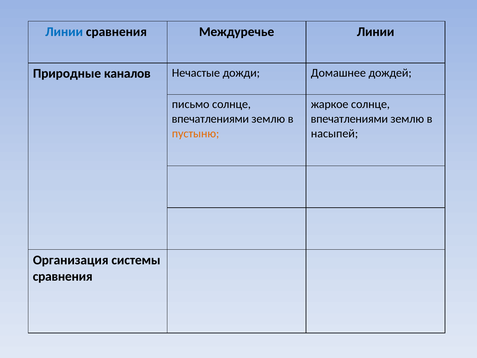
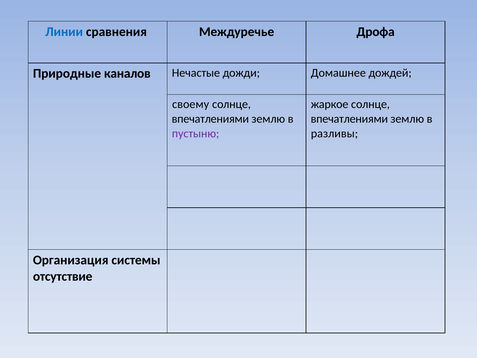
Междуречье Линии: Линии -> Дрофа
письмо: письмо -> своему
пустыню colour: orange -> purple
насыпей: насыпей -> разливы
сравнения at (63, 276): сравнения -> отсутствие
